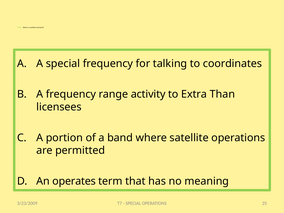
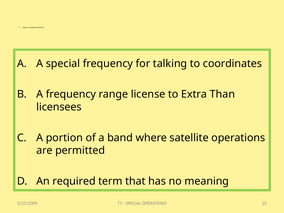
activity: activity -> license
operates: operates -> required
